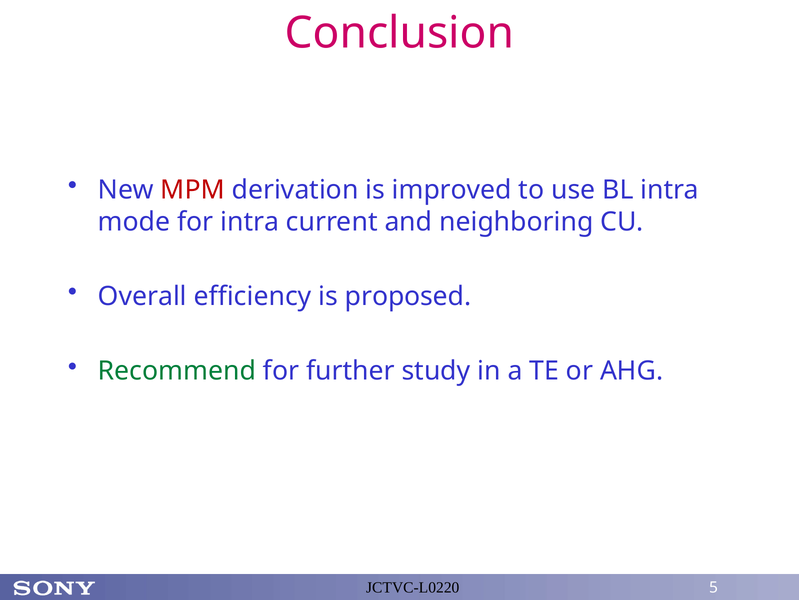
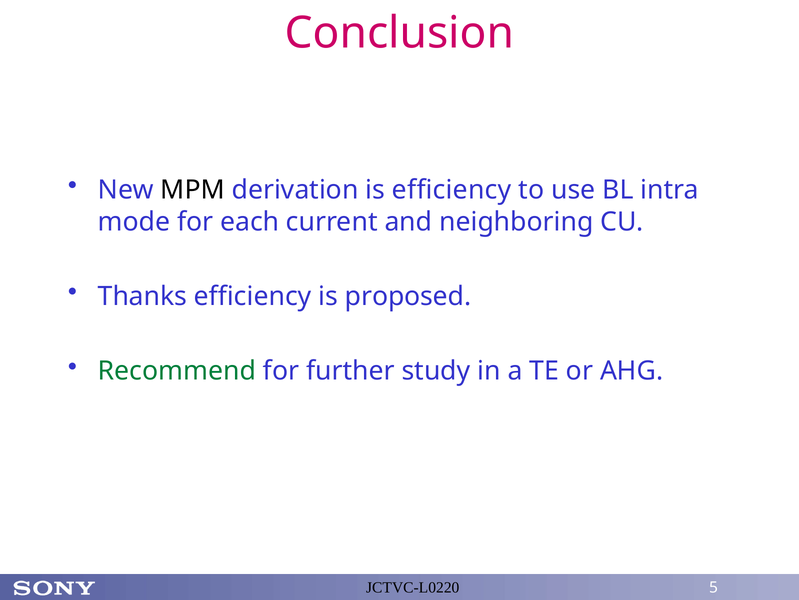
MPM colour: red -> black
is improved: improved -> efficiency
for intra: intra -> each
Overall: Overall -> Thanks
